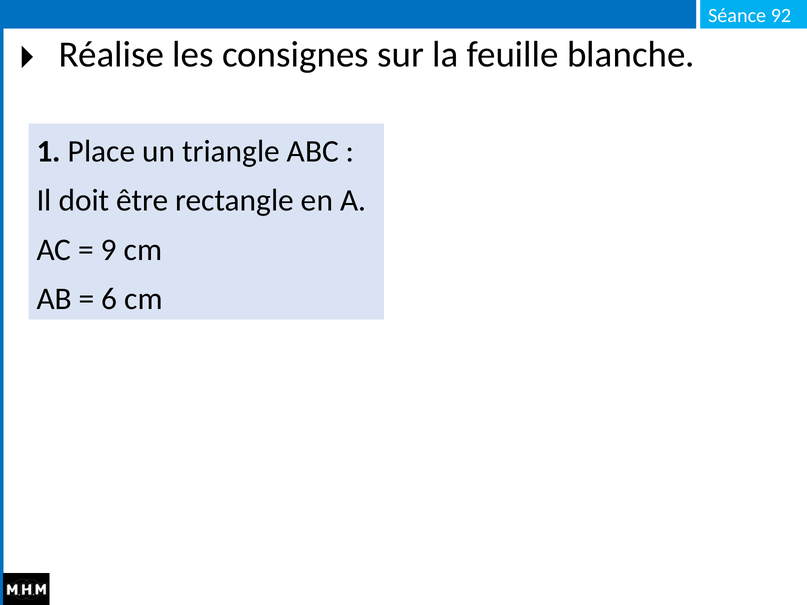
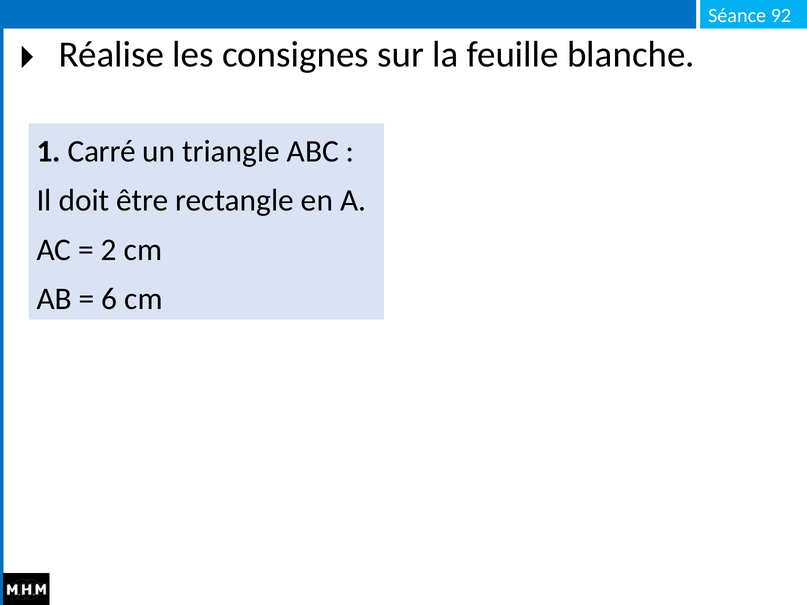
Place: Place -> Carré
9: 9 -> 2
